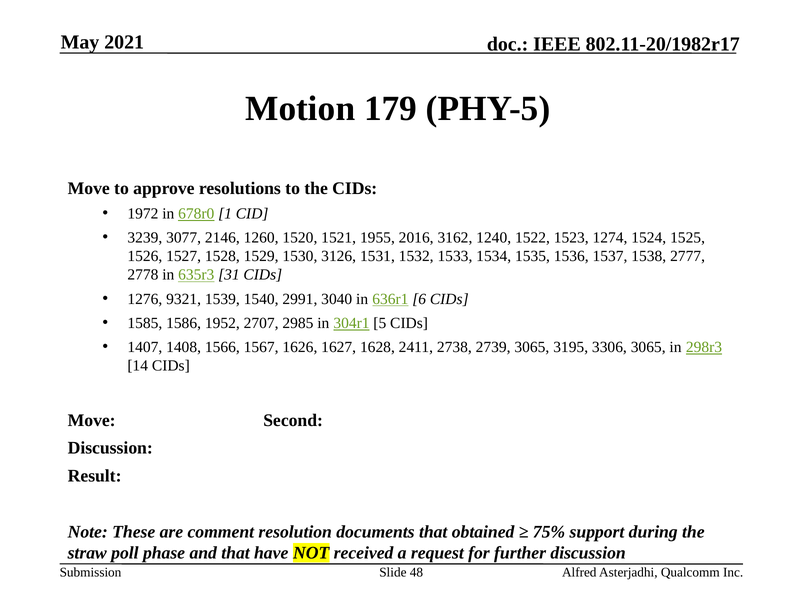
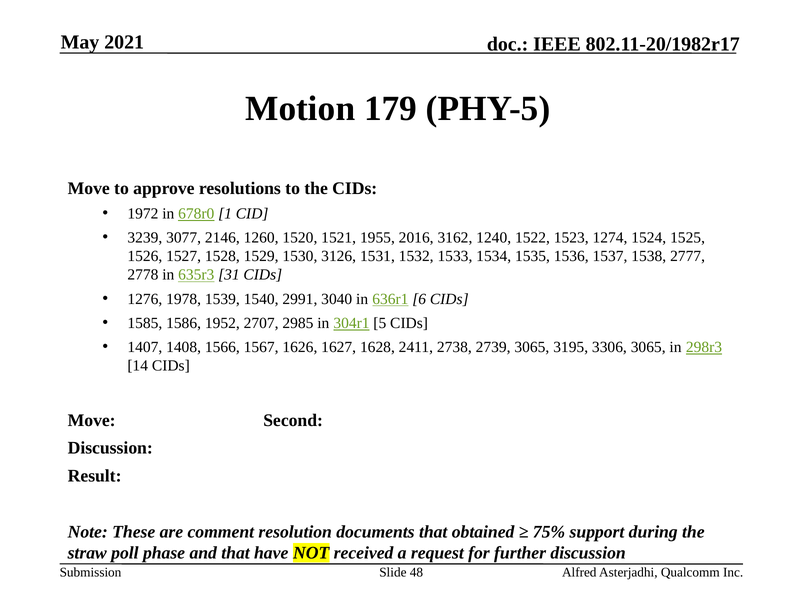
9321: 9321 -> 1978
